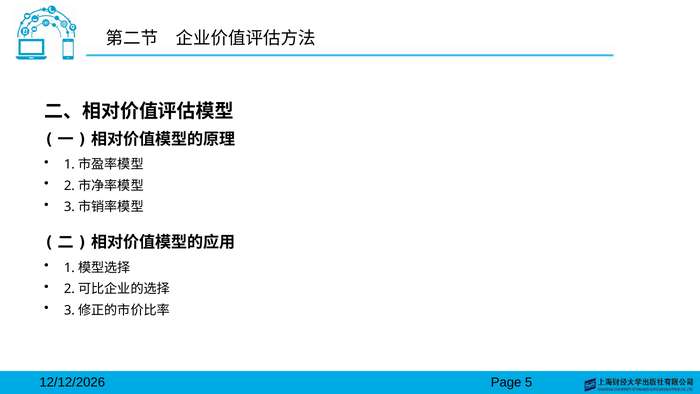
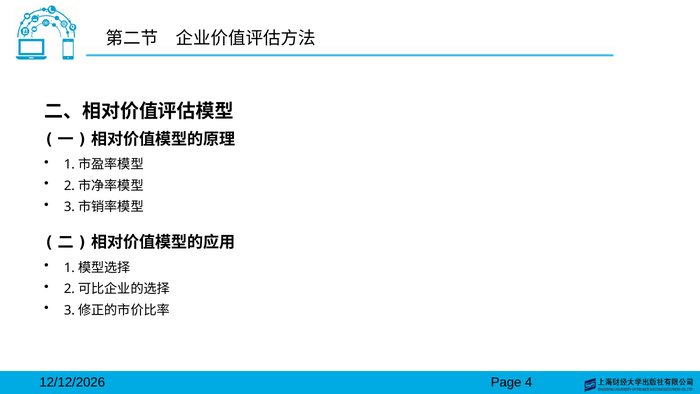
5: 5 -> 4
